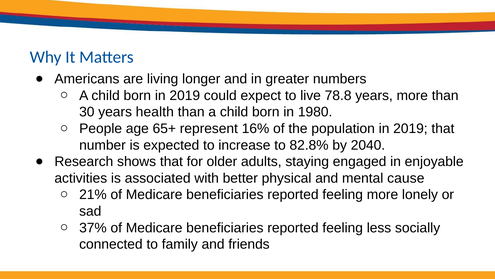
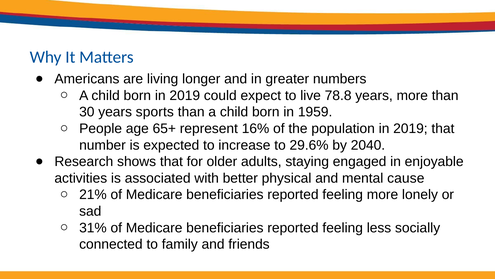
health: health -> sports
1980: 1980 -> 1959
82.8%: 82.8% -> 29.6%
37%: 37% -> 31%
